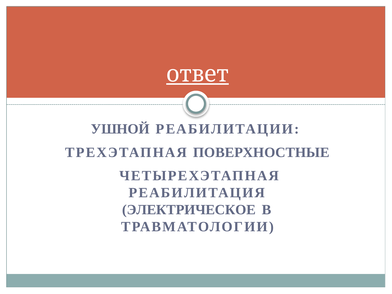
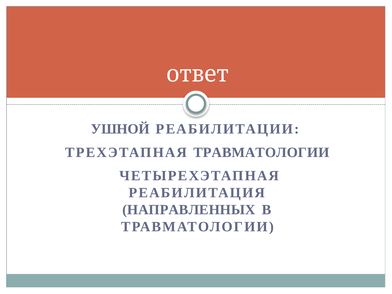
ответ underline: present -> none
ТРЕХЭТАПНАЯ ПОВЕРХНОСТНЫЕ: ПОВЕРХНОСТНЫЕ -> ТРАВМАТОЛОГИИ
ЭЛЕКТРИЧЕСКОЕ: ЭЛЕКТРИЧЕСКОЕ -> НАПРАВЛЕННЫХ
